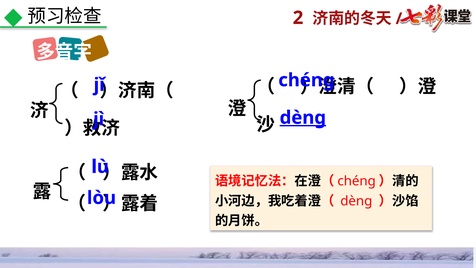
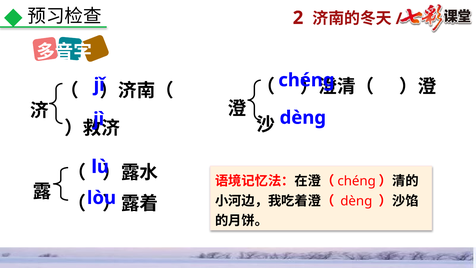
dènɡ underline: present -> none
